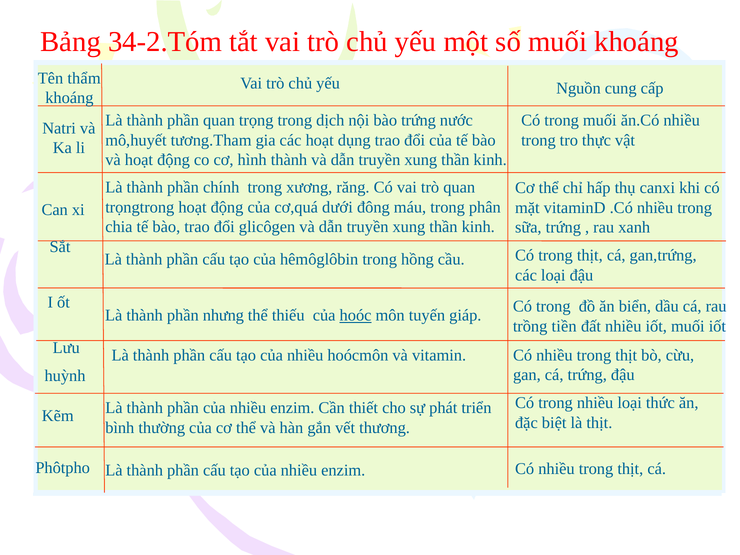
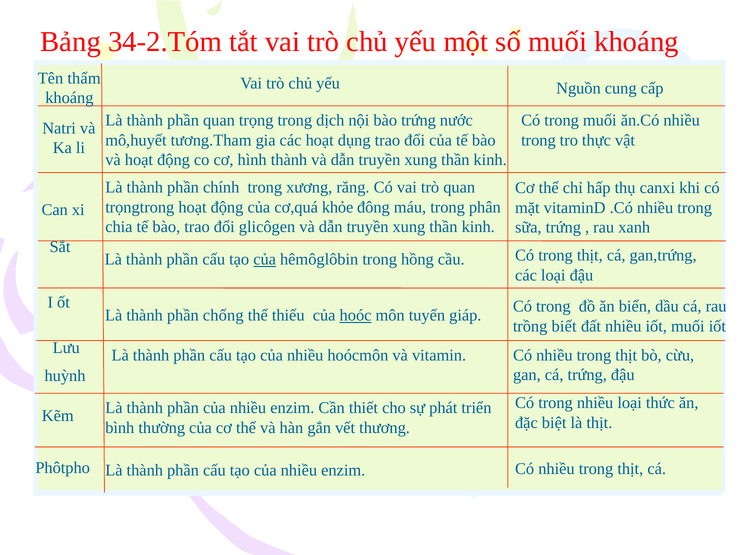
dưới: dưới -> khỏe
của at (265, 259) underline: none -> present
nhưng: nhưng -> chống
tiền: tiền -> biết
